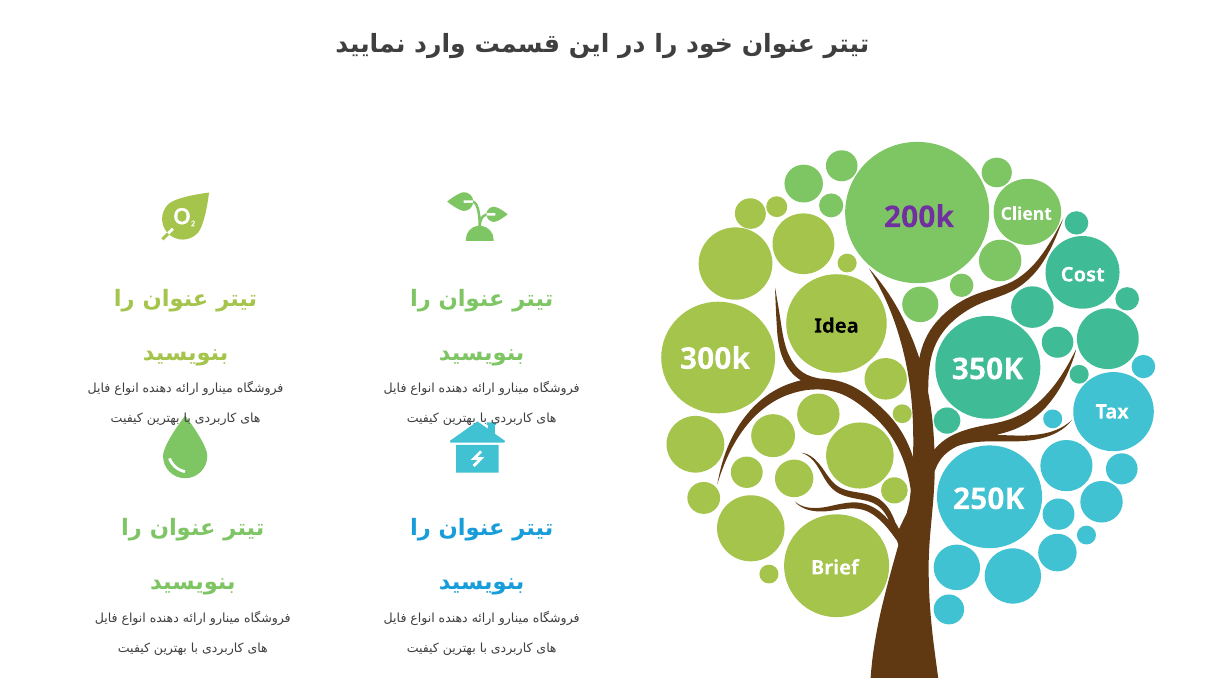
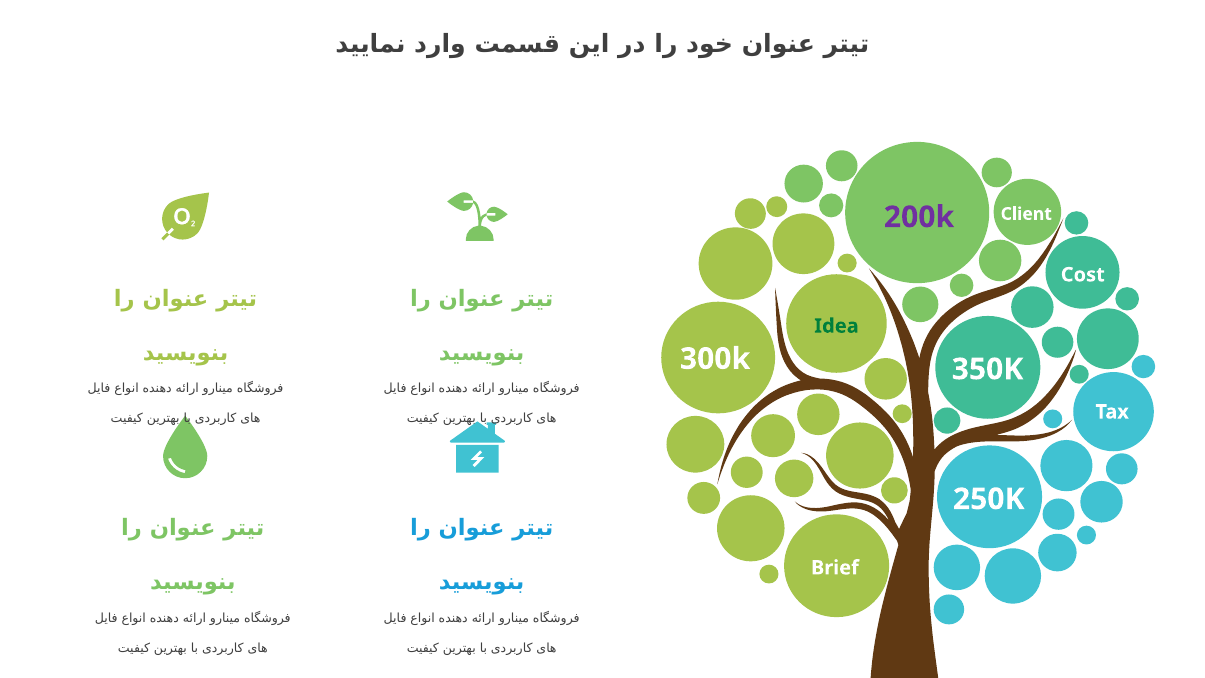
Idea colour: black -> green
